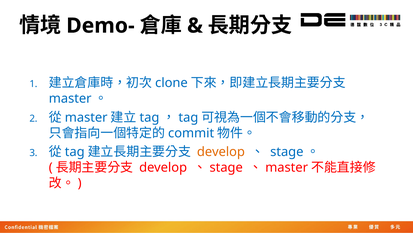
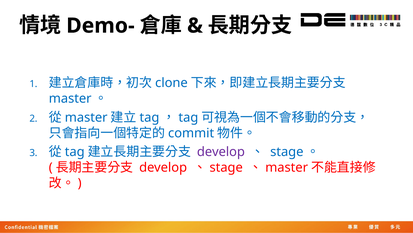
develop at (221, 152) colour: orange -> purple
